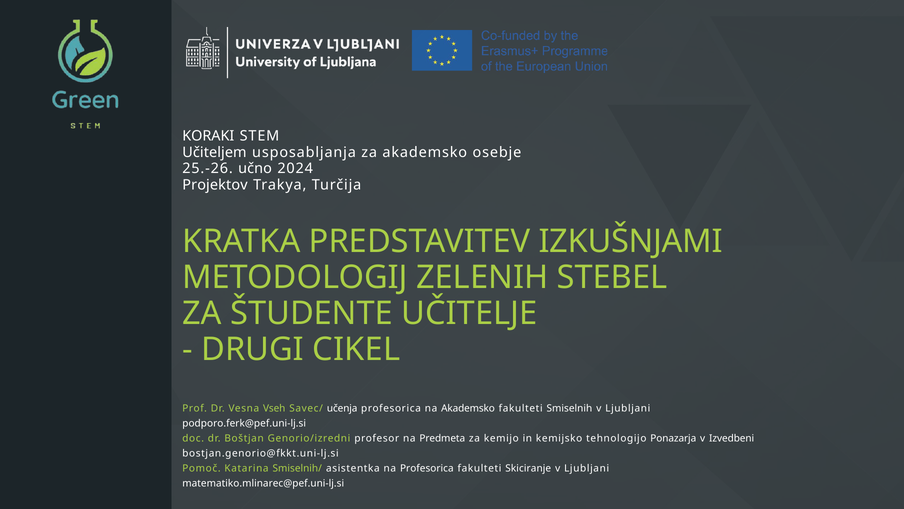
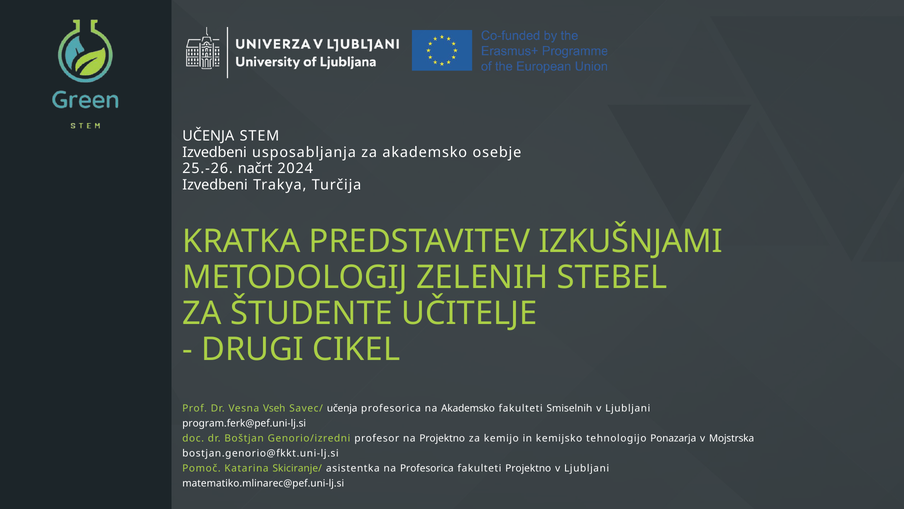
KORAKI at (208, 136): KORAKI -> UČENJA
Učiteljem at (214, 152): Učiteljem -> Izvedbeni
učno: učno -> načrt
Projektov at (215, 185): Projektov -> Izvedbeni
podporo.ferk@pef.uni-lj.si: podporo.ferk@pef.uni-lj.si -> program.ferk@pef.uni-lj.si
na Predmeta: Predmeta -> Projektno
Izvedbeni: Izvedbeni -> Mojstrska
Smiselnih/: Smiselnih/ -> Skiciranje/
fakulteti Skiciranje: Skiciranje -> Projektno
